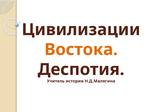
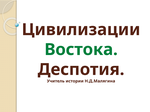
Востока colour: orange -> green
